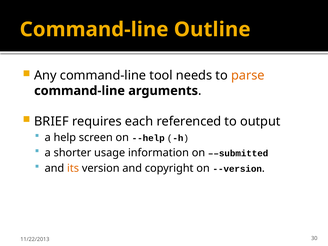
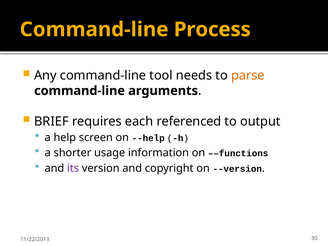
Outline: Outline -> Process
––submitted: ––submitted -> ––functions
its colour: orange -> purple
